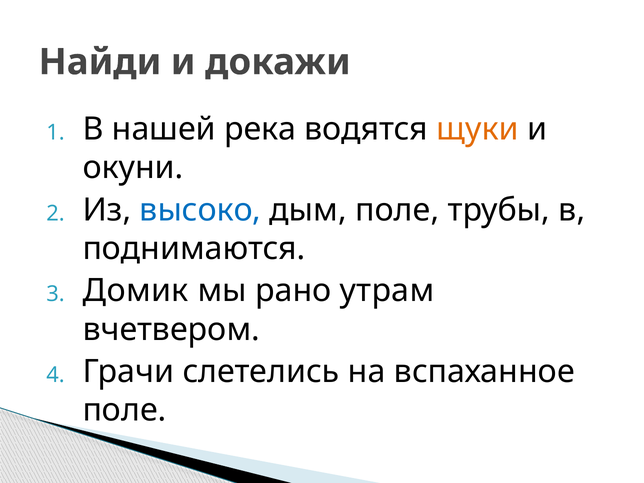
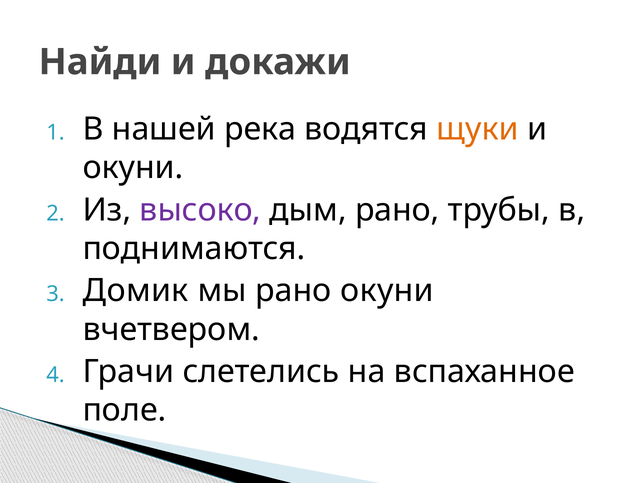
высоко colour: blue -> purple
дым поле: поле -> рано
рано утрам: утрам -> окуни
